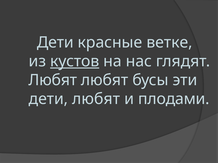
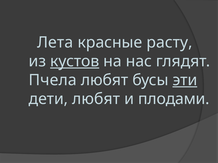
Дети at (55, 43): Дети -> Лета
ветке: ветке -> расту
Любят at (53, 80): Любят -> Пчела
эти underline: none -> present
